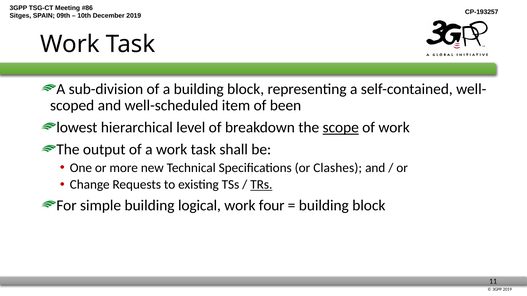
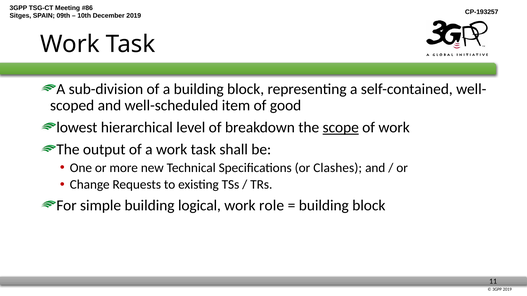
been: been -> good
TRs underline: present -> none
four: four -> role
